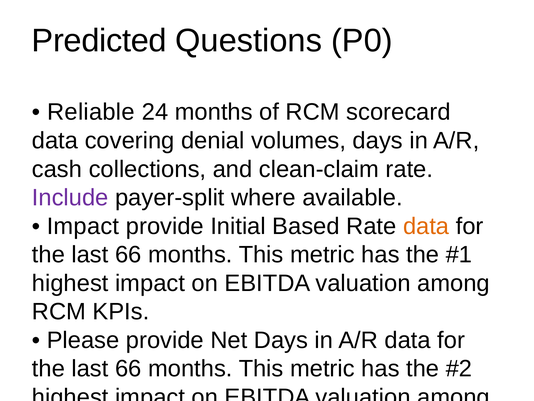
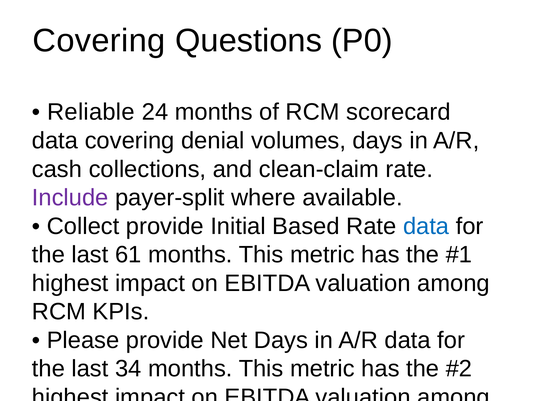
Predicted at (99, 41): Predicted -> Covering
Impact at (83, 226): Impact -> Collect
data at (426, 226) colour: orange -> blue
66 at (128, 254): 66 -> 61
66 at (128, 368): 66 -> 34
